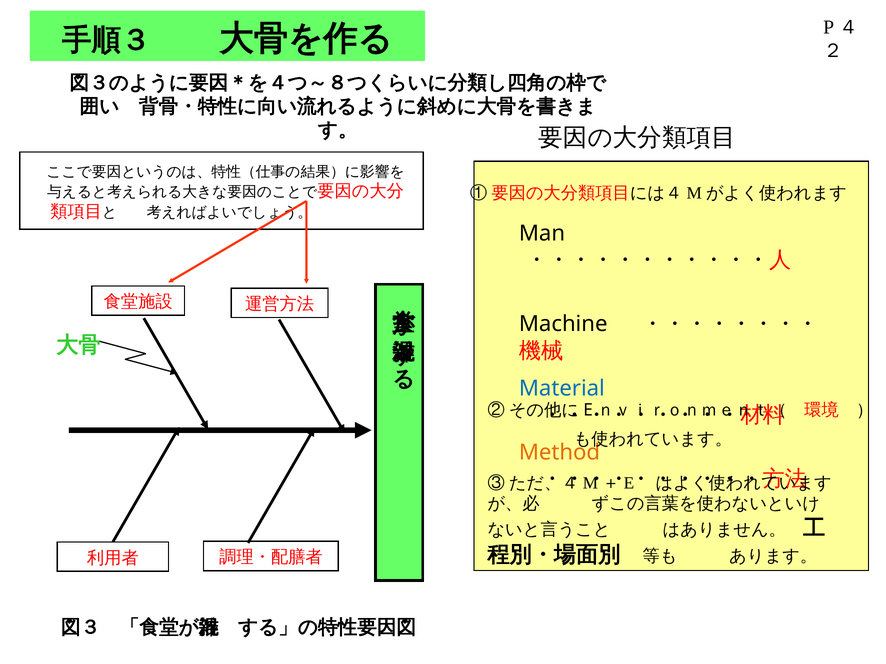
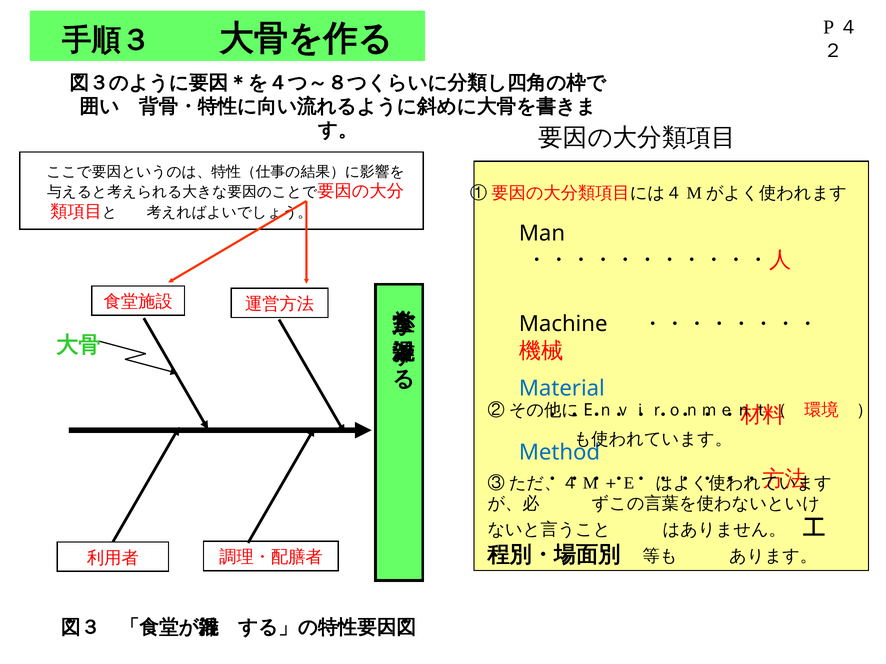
Method colour: orange -> blue
